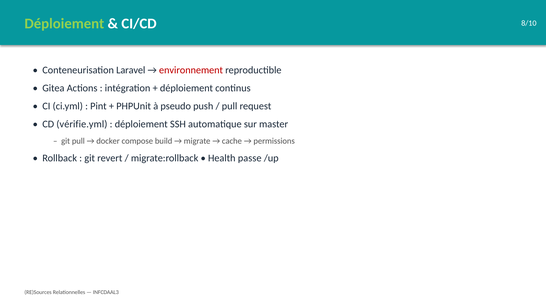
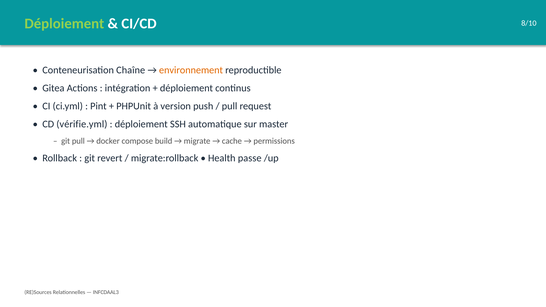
Laravel: Laravel -> Chaîne
environnement colour: red -> orange
pseudo: pseudo -> version
